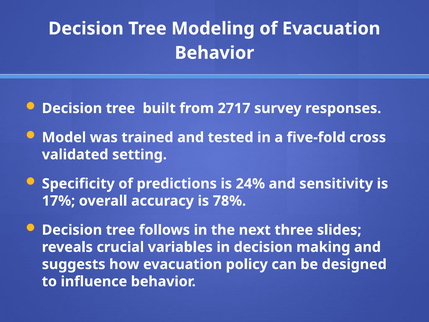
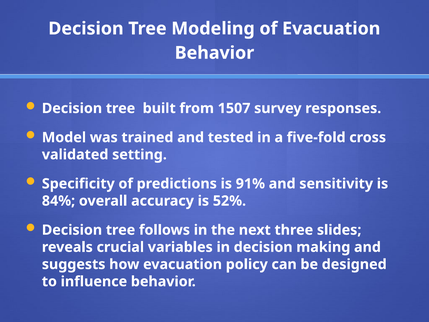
2717: 2717 -> 1507
24%: 24% -> 91%
17%: 17% -> 84%
78%: 78% -> 52%
